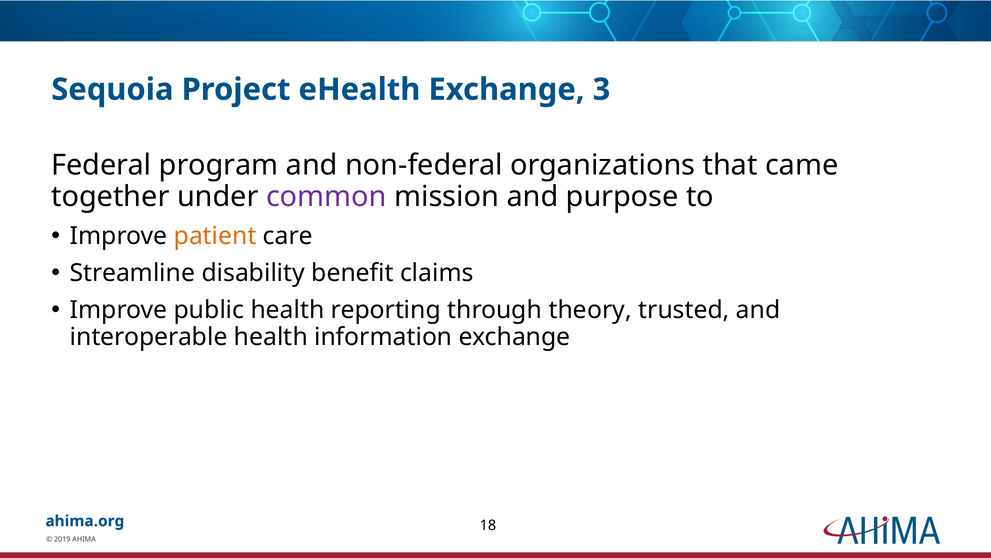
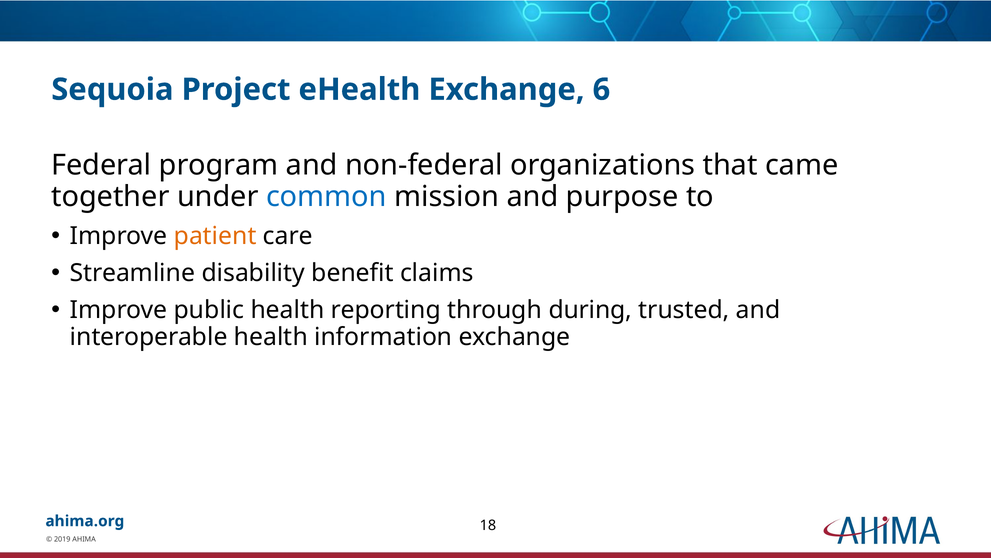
3: 3 -> 6
common colour: purple -> blue
theory: theory -> during
